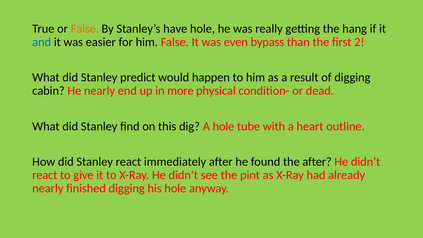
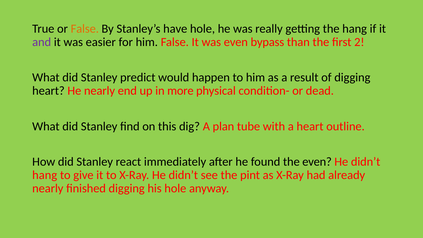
and colour: blue -> purple
cabin at (48, 91): cabin -> heart
A hole: hole -> plan
the after: after -> even
react at (45, 175): react -> hang
